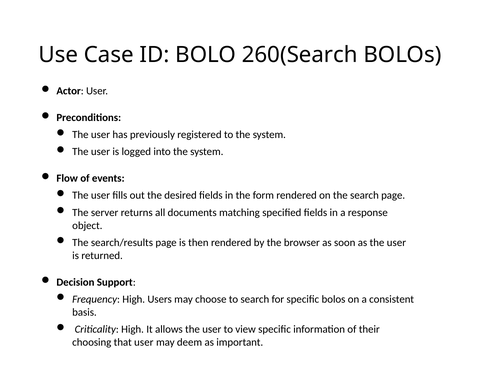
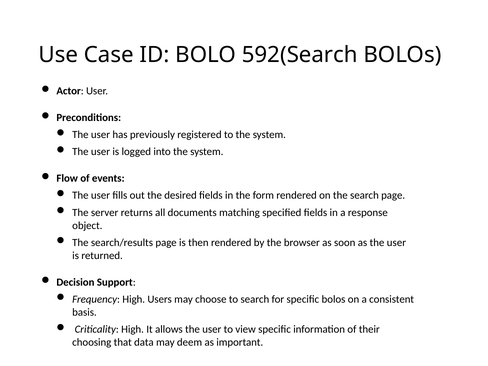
260(Search: 260(Search -> 592(Search
that user: user -> data
